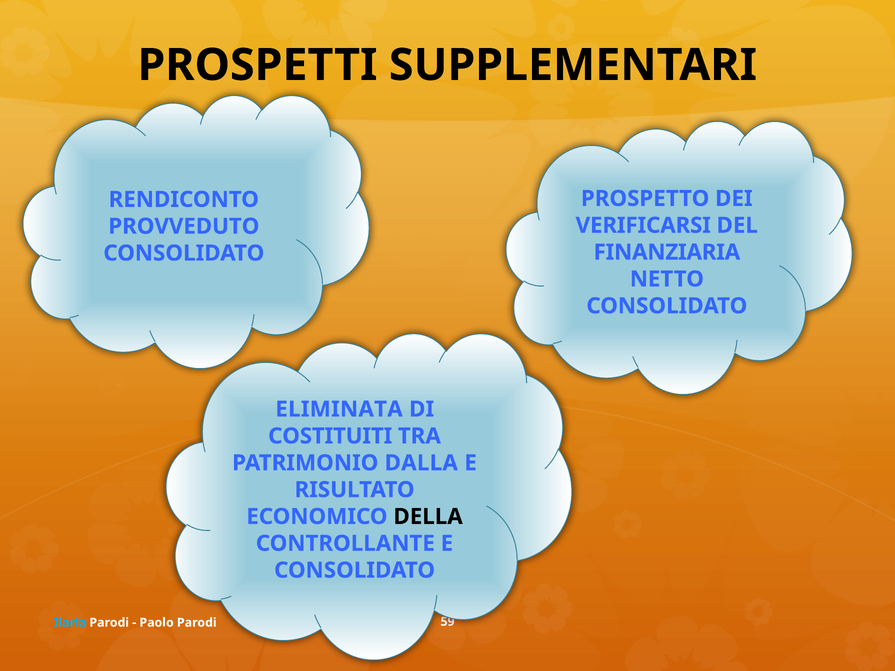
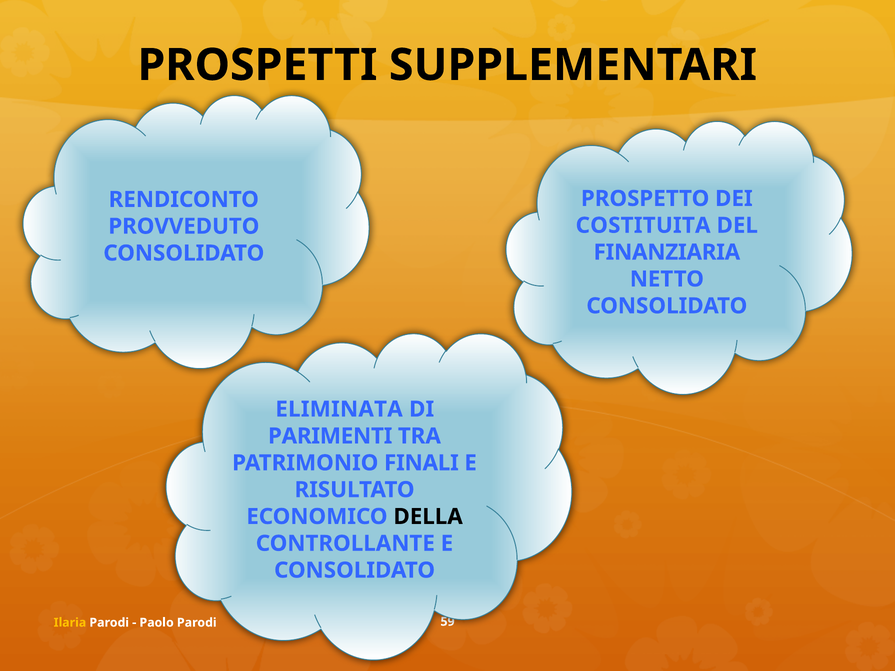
VERIFICARSI: VERIFICARSI -> COSTITUITA
COSTITUITI: COSTITUITI -> PARIMENTI
DALLA: DALLA -> FINALI
Ilaria colour: light blue -> yellow
